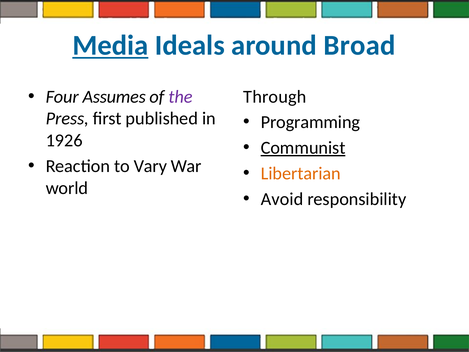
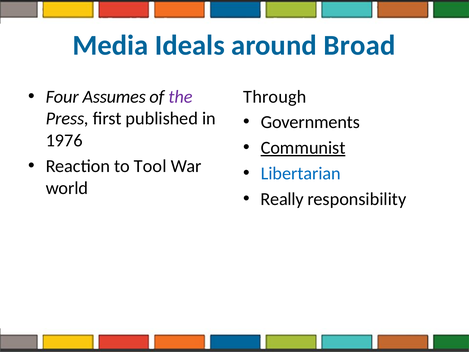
Media underline: present -> none
Programming: Programming -> Governments
1926: 1926 -> 1976
Vary: Vary -> Tool
Libertarian colour: orange -> blue
Avoid: Avoid -> Really
